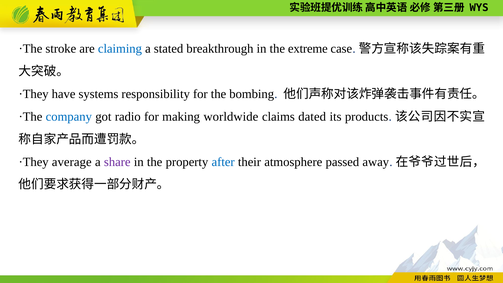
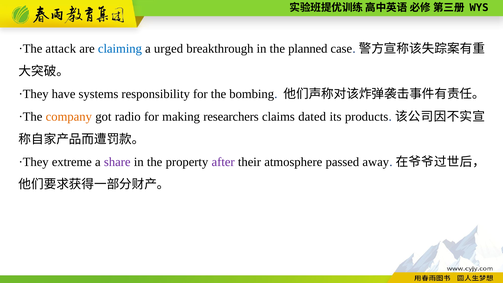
stroke: stroke -> attack
stated: stated -> urged
extreme: extreme -> planned
company colour: blue -> orange
worldwide: worldwide -> researchers
average: average -> extreme
after colour: blue -> purple
